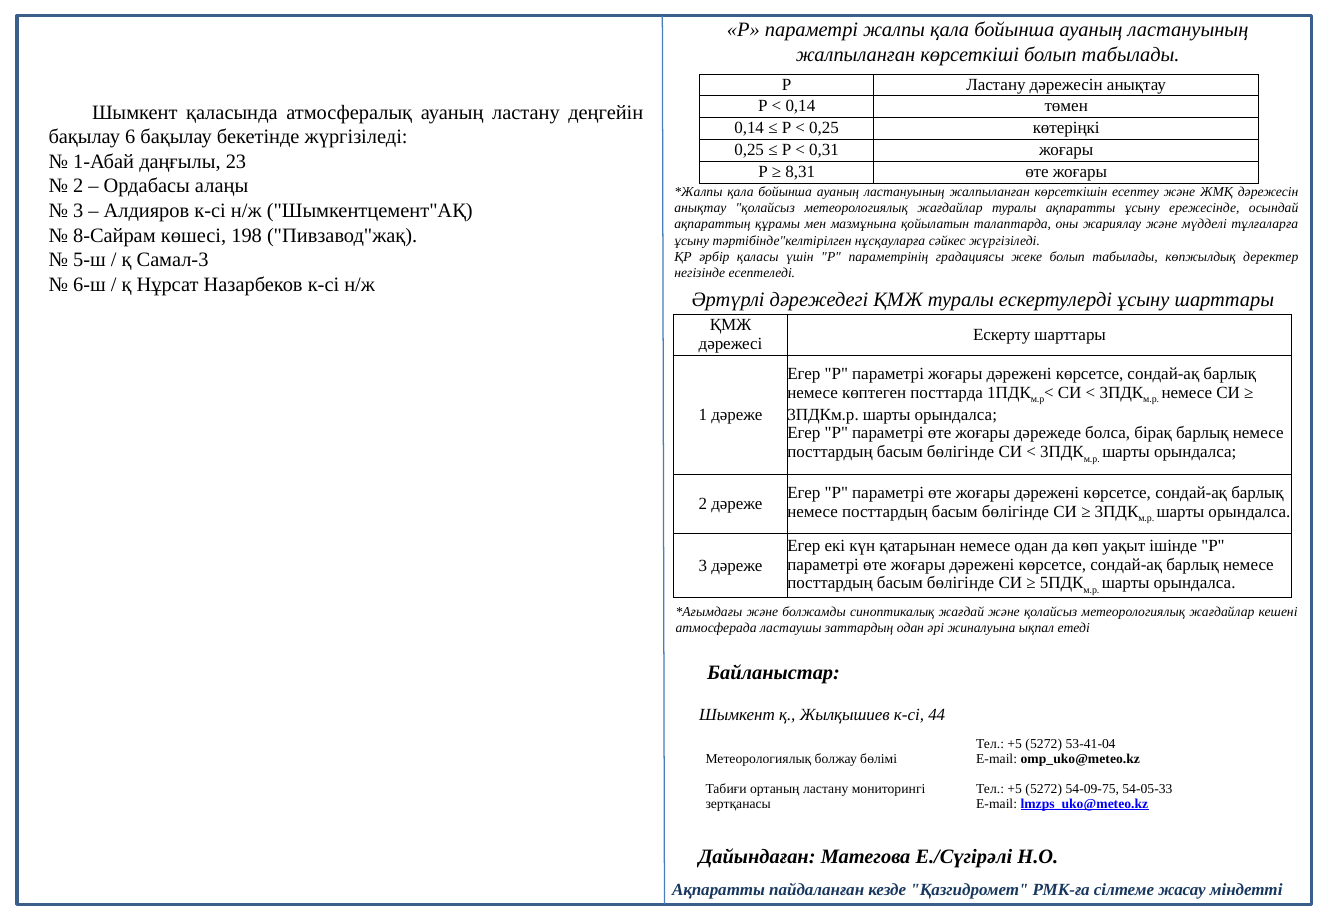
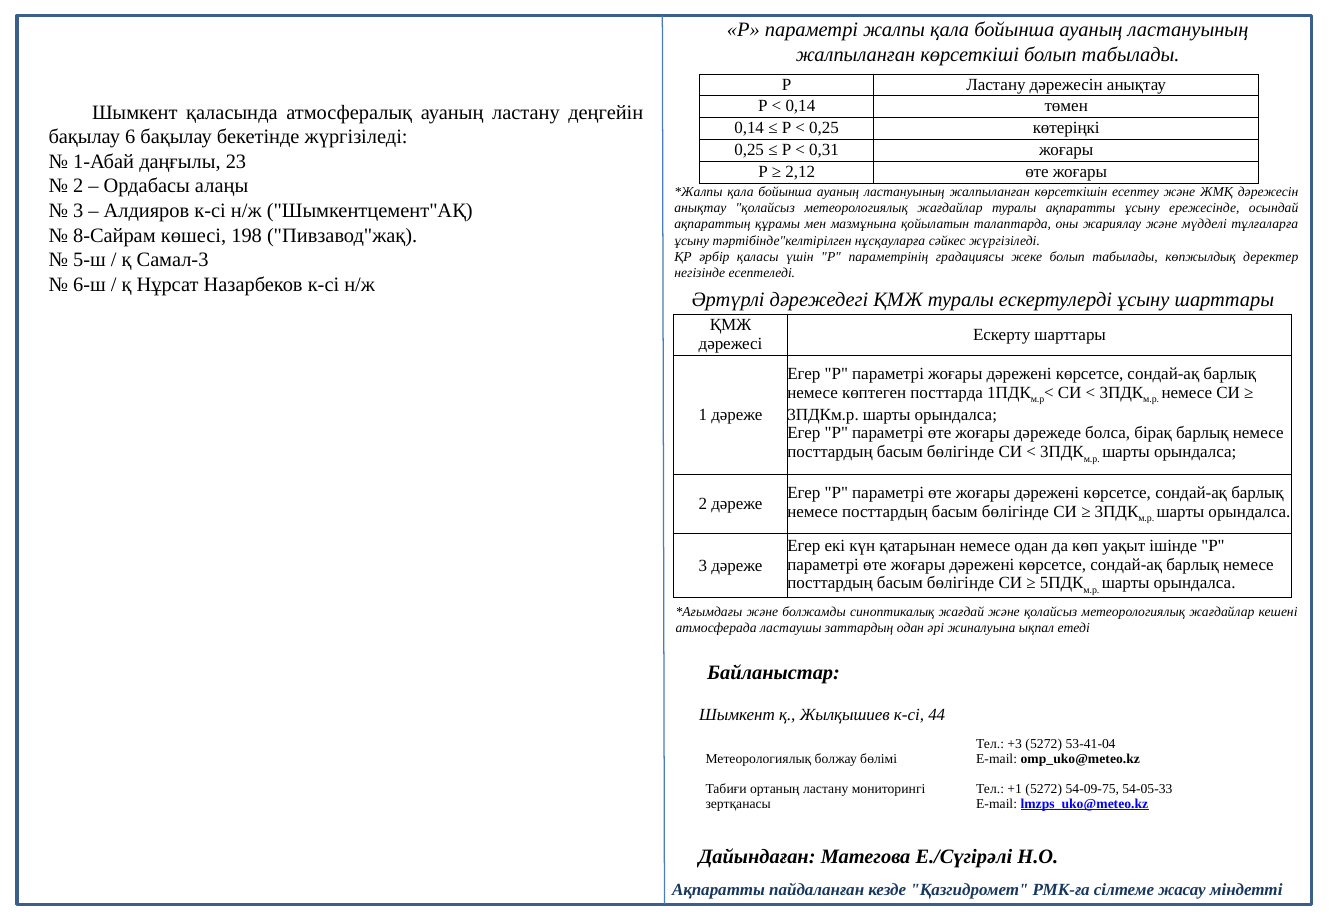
8,31: 8,31 -> 2,12
+5 at (1015, 744): +5 -> +3
+5 at (1015, 789): +5 -> +1
